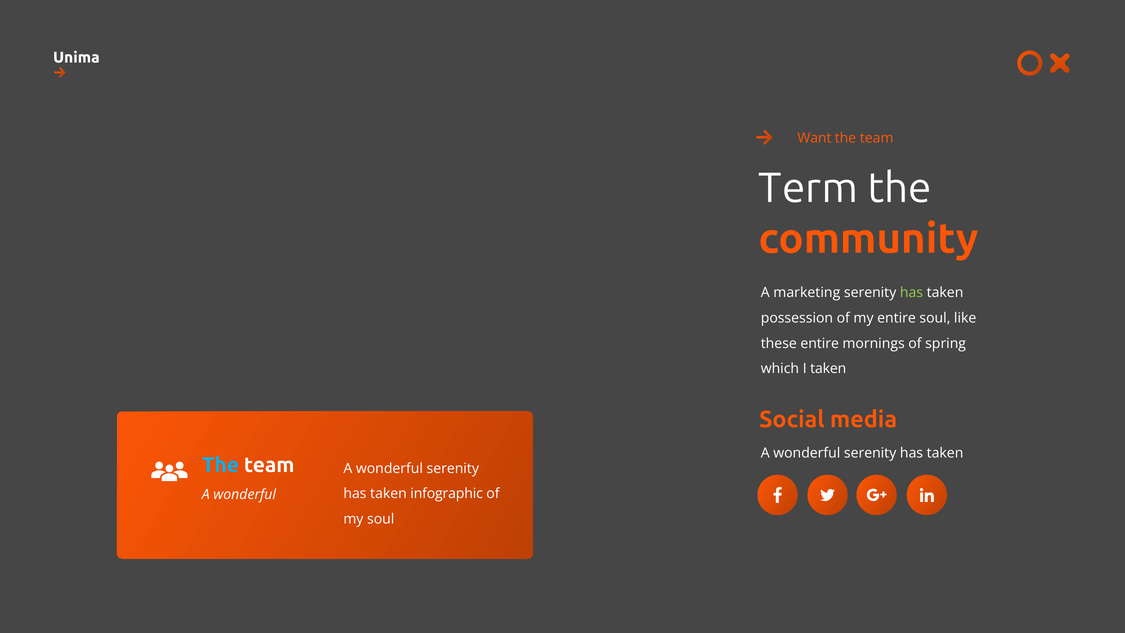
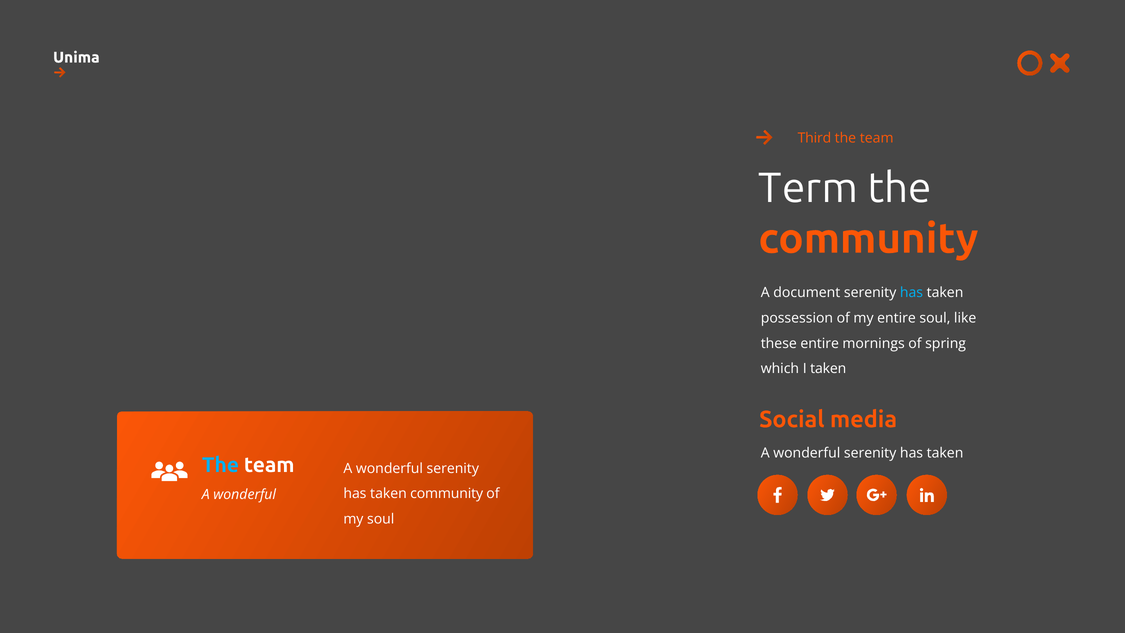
Want: Want -> Third
marketing: marketing -> document
has at (911, 293) colour: light green -> light blue
taken infographic: infographic -> community
